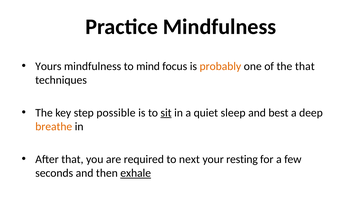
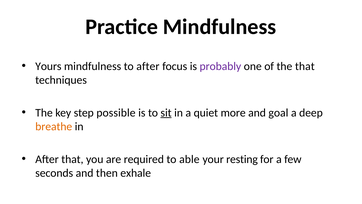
to mind: mind -> after
probably colour: orange -> purple
sleep: sleep -> more
best: best -> goal
next: next -> able
exhale underline: present -> none
